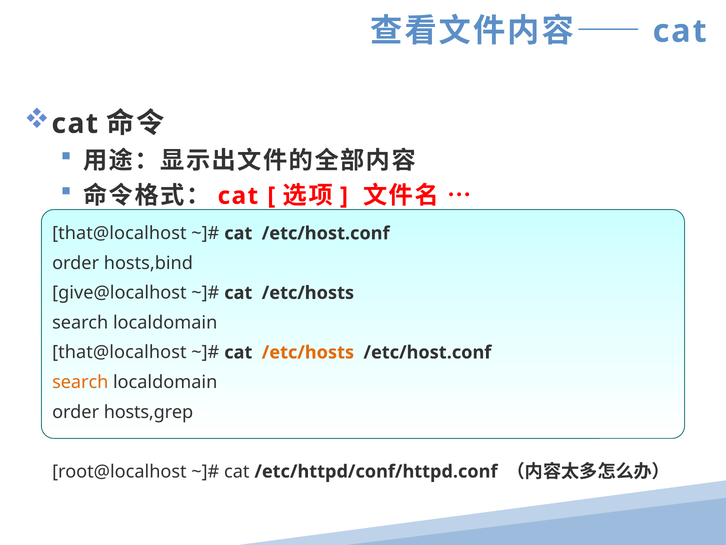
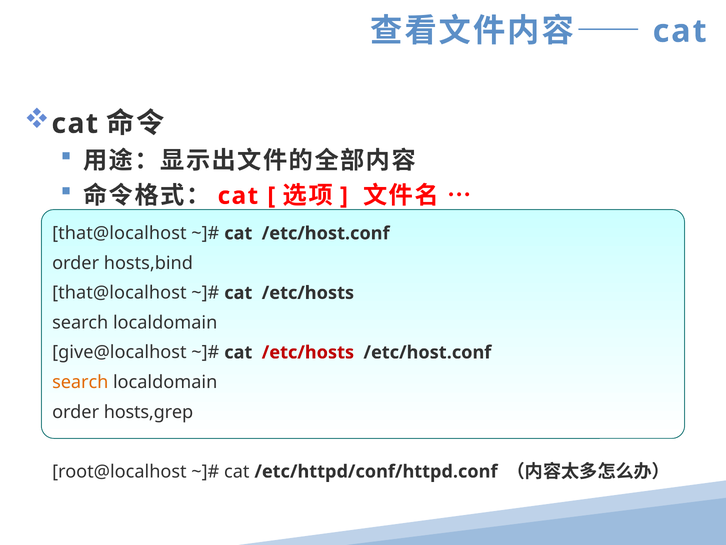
give@localhost at (119, 293): give@localhost -> that@localhost
that@localhost at (119, 352): that@localhost -> give@localhost
/etc/hosts at (308, 352) colour: orange -> red
